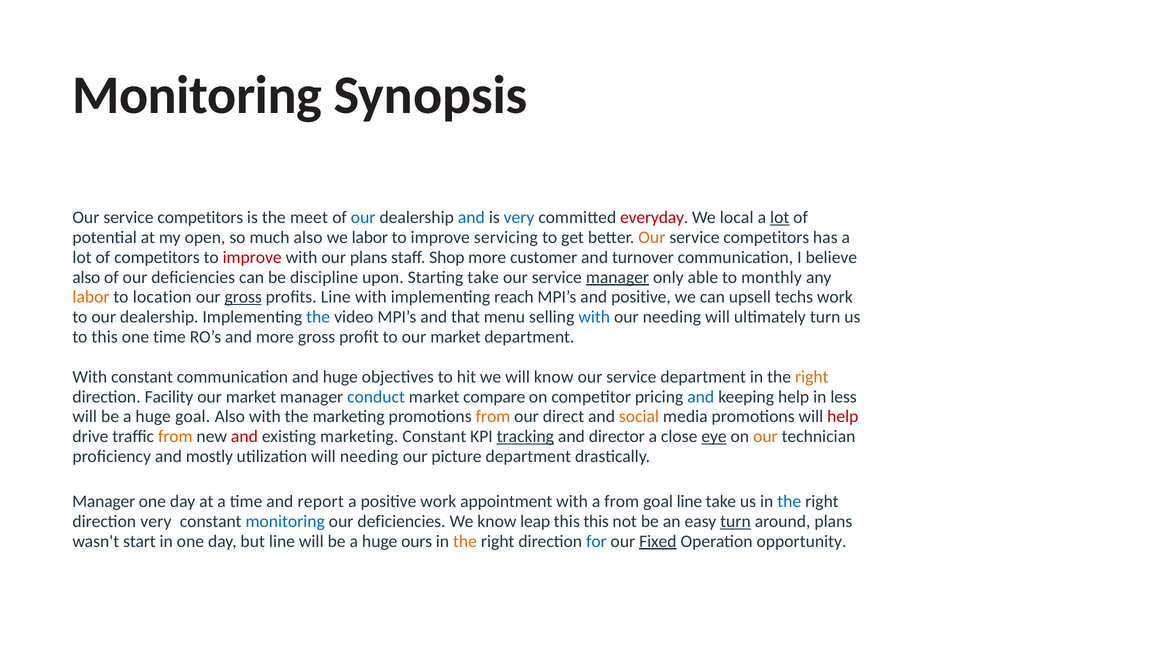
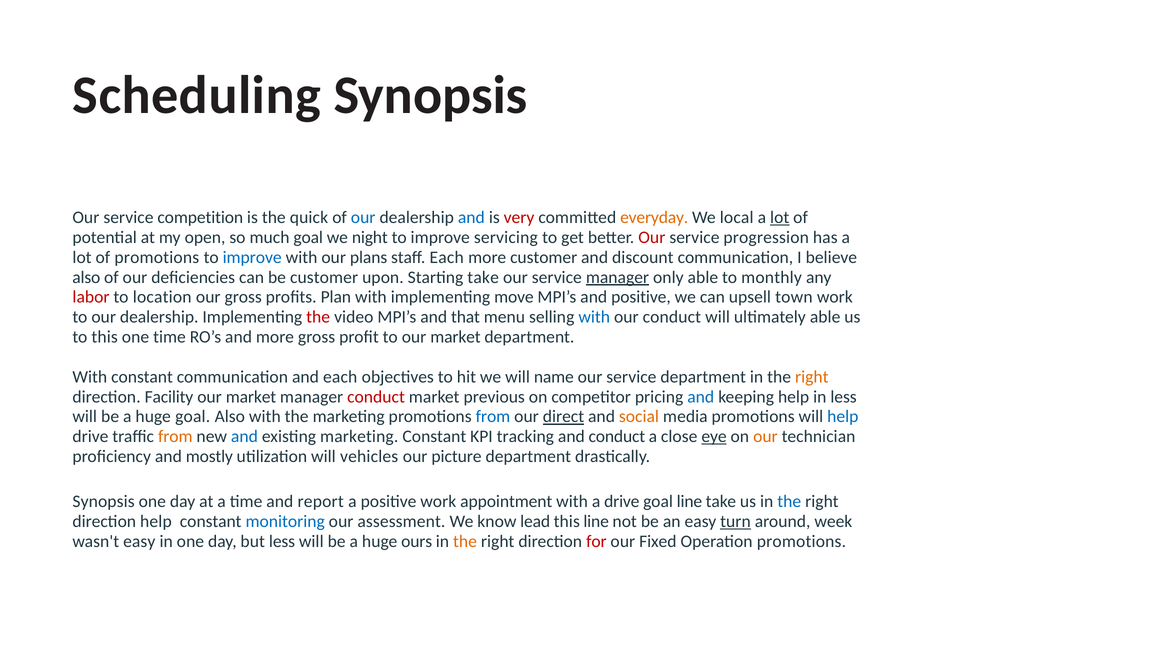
Monitoring at (197, 95): Monitoring -> Scheduling
competitors at (200, 217): competitors -> competition
meet: meet -> quick
very at (519, 217) colour: blue -> red
everyday colour: red -> orange
much also: also -> goal
we labor: labor -> night
Our at (652, 237) colour: orange -> red
competitors at (766, 237): competitors -> progression
of competitors: competitors -> promotions
improve at (252, 257) colour: red -> blue
staff Shop: Shop -> Each
turnover: turnover -> discount
be discipline: discipline -> customer
labor at (91, 297) colour: orange -> red
gross at (243, 297) underline: present -> none
profits Line: Line -> Plan
reach: reach -> move
techs: techs -> town
the at (318, 317) colour: blue -> red
our needing: needing -> conduct
ultimately turn: turn -> able
and huge: huge -> each
will know: know -> name
conduct at (376, 397) colour: blue -> red
compare: compare -> previous
from at (493, 417) colour: orange -> blue
direct underline: none -> present
help at (843, 417) colour: red -> blue
and at (244, 437) colour: red -> blue
tracking underline: present -> none
and director: director -> conduct
will needing: needing -> vehicles
Manager at (104, 501): Manager -> Synopsis
a from: from -> drive
direction very: very -> help
deficiencies at (401, 521): deficiencies -> assessment
leap: leap -> lead
this this: this -> line
around plans: plans -> week
wasn't start: start -> easy
but line: line -> less
for colour: blue -> red
Fixed underline: present -> none
Operation opportunity: opportunity -> promotions
